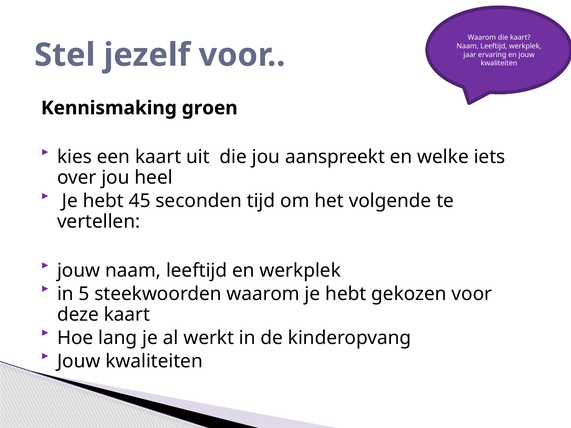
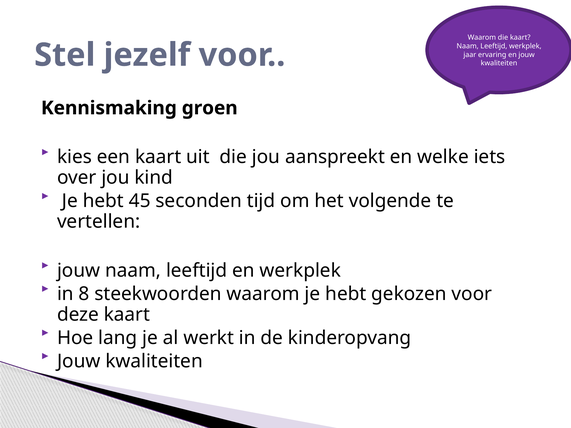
heel: heel -> kind
5: 5 -> 8
